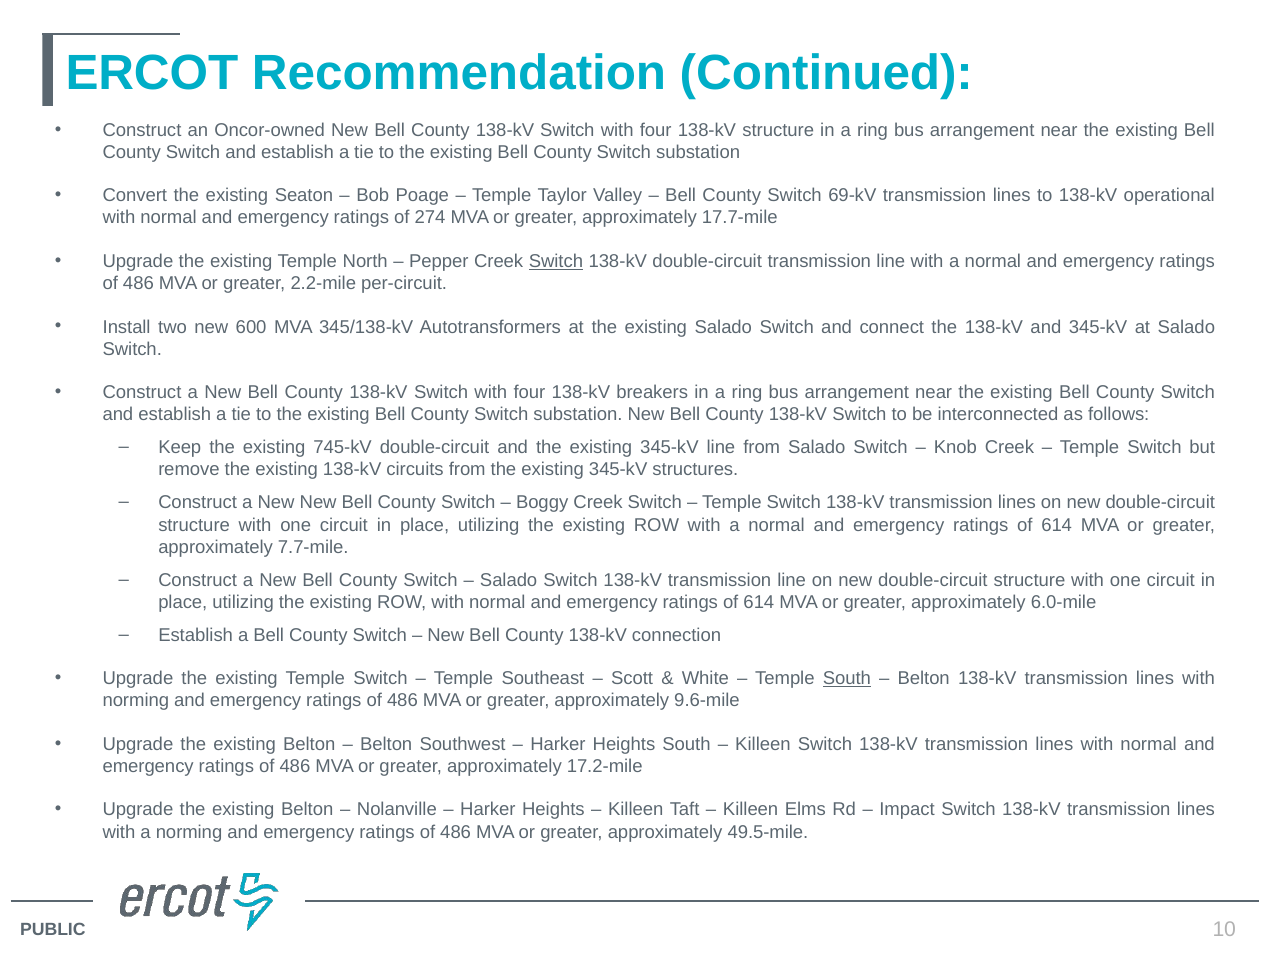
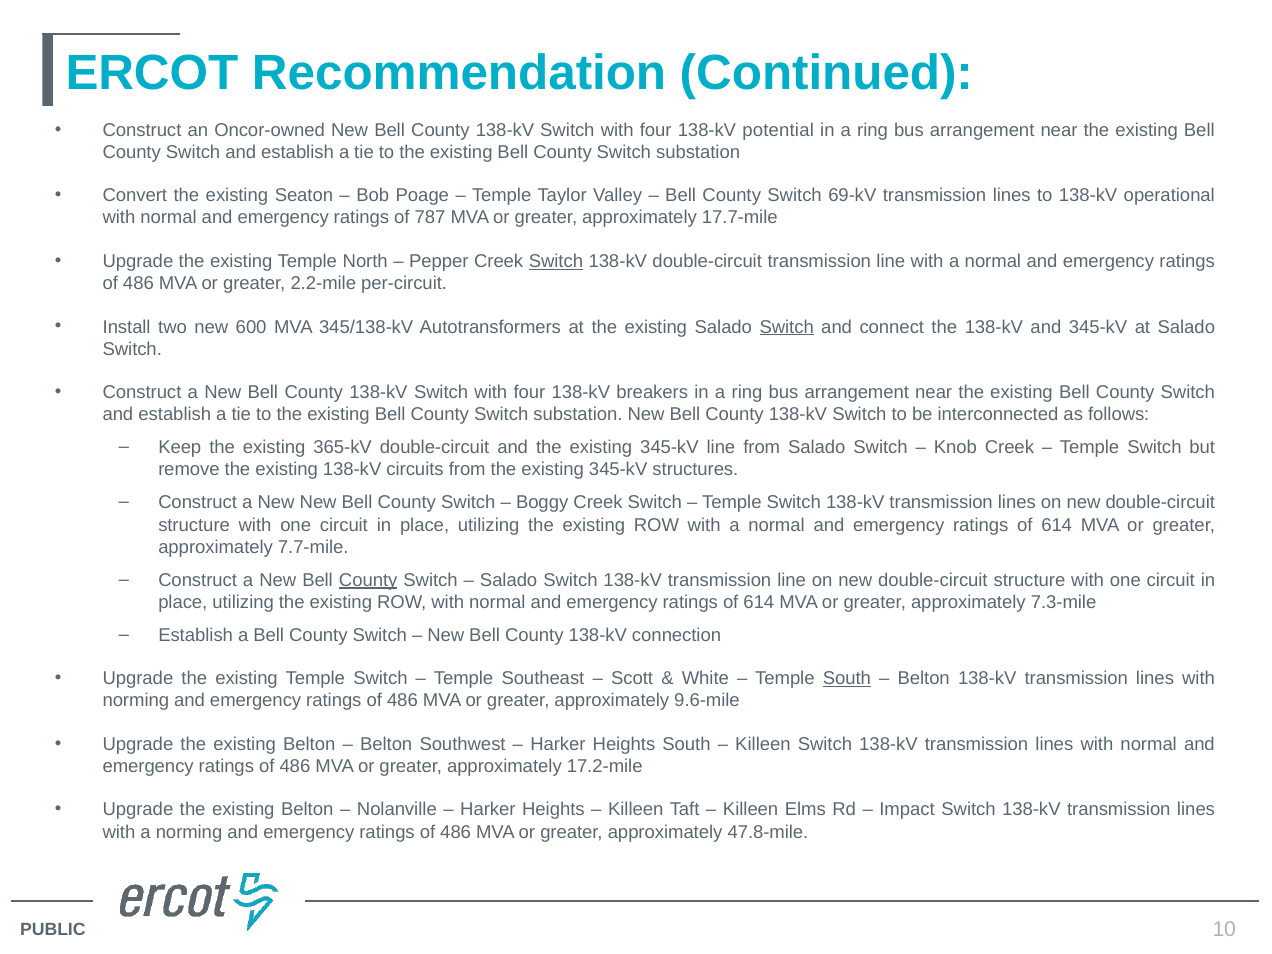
138-kV structure: structure -> potential
274: 274 -> 787
Switch at (787, 327) underline: none -> present
745-kV: 745-kV -> 365-kV
County at (368, 580) underline: none -> present
6.0-mile: 6.0-mile -> 7.3-mile
49.5-mile: 49.5-mile -> 47.8-mile
